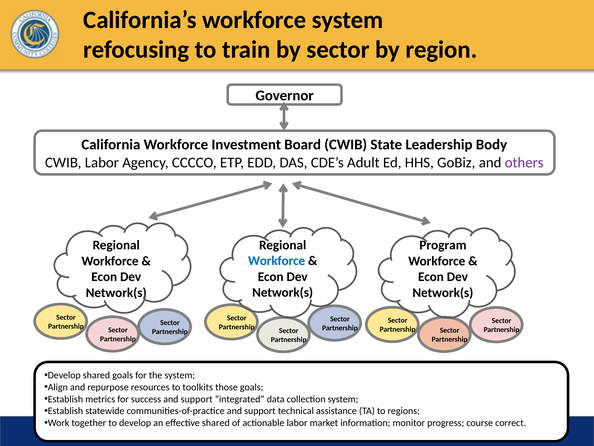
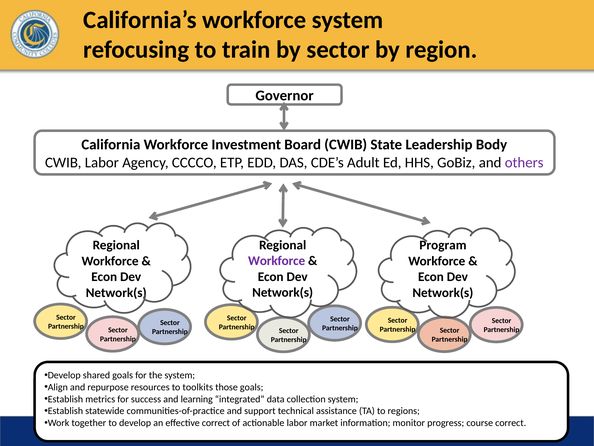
Workforce at (277, 261) colour: blue -> purple
success and support: support -> learning
effective shared: shared -> correct
